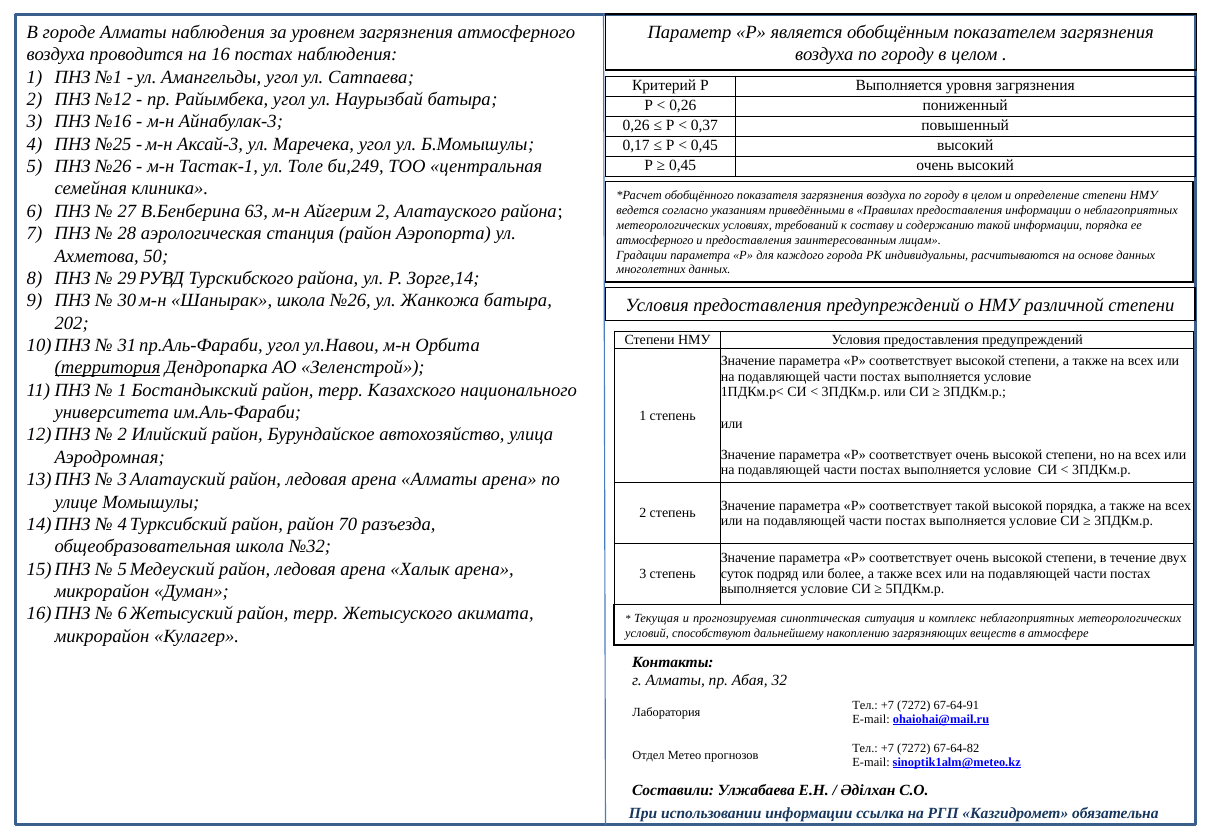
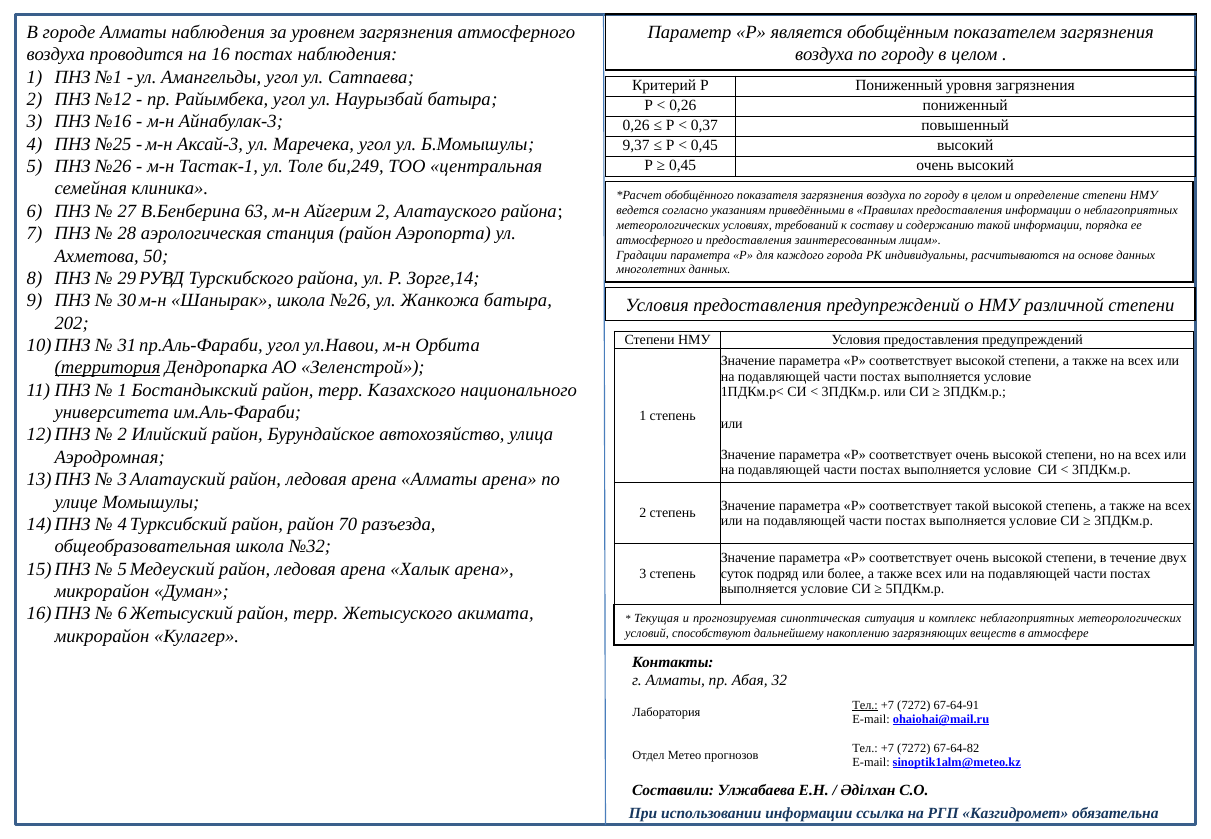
Р Выполняется: Выполняется -> Пониженный
0,17: 0,17 -> 9,37
высокой порядка: порядка -> степень
Тел at (865, 705) underline: none -> present
